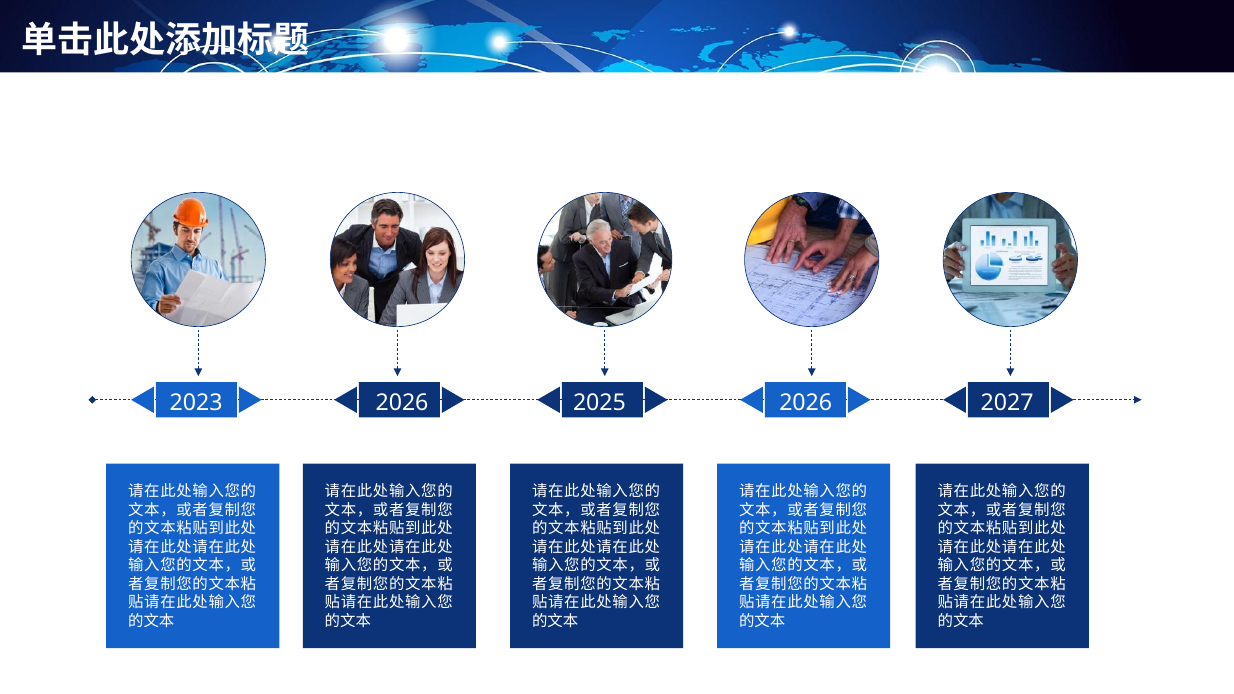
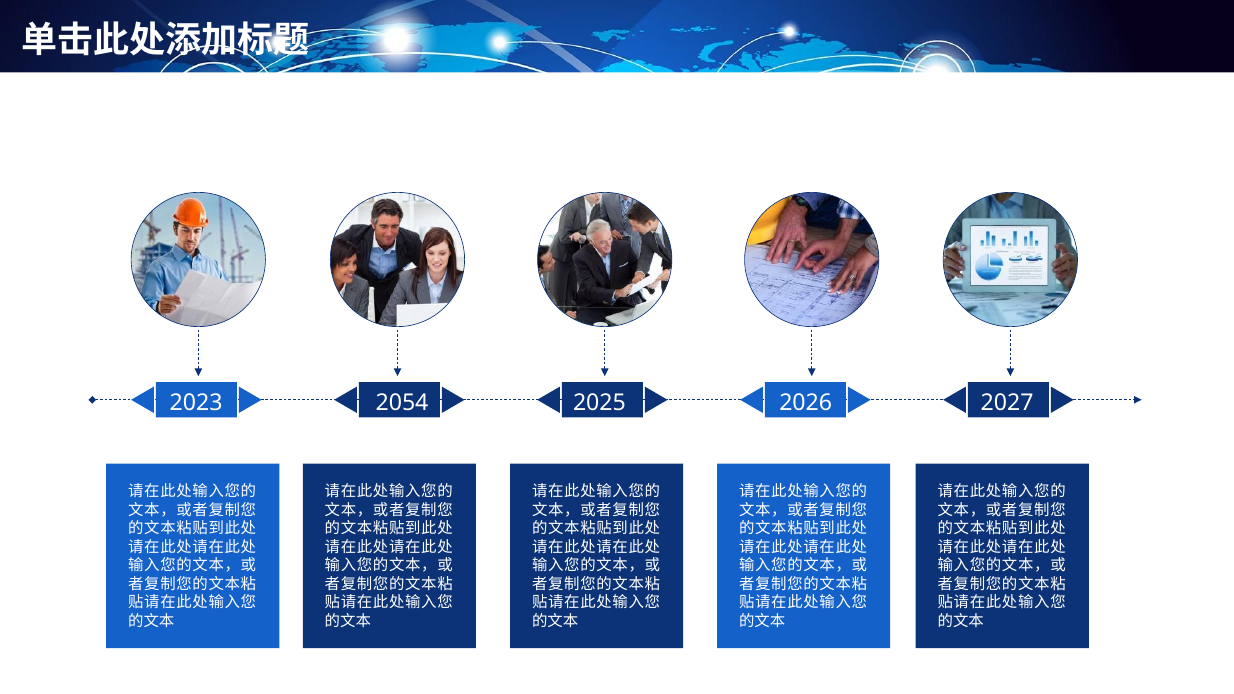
2023 2026: 2026 -> 2054
